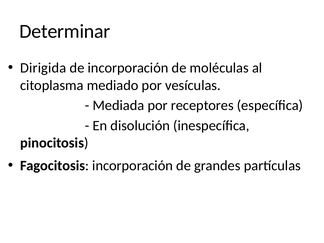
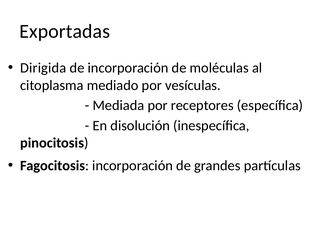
Determinar: Determinar -> Exportadas
